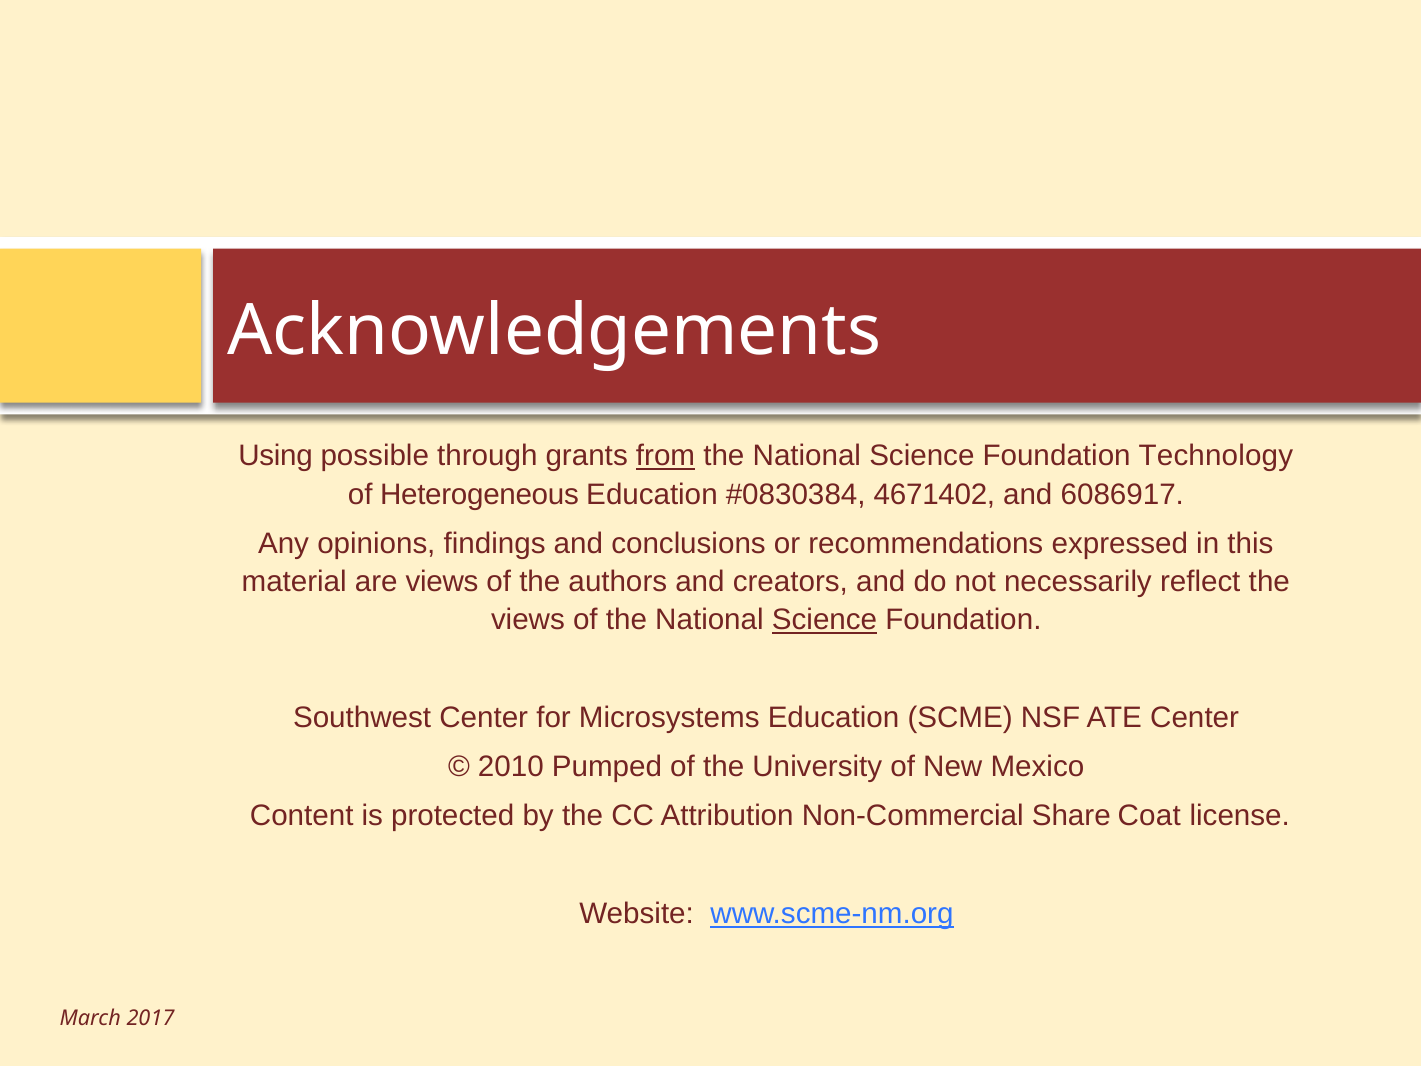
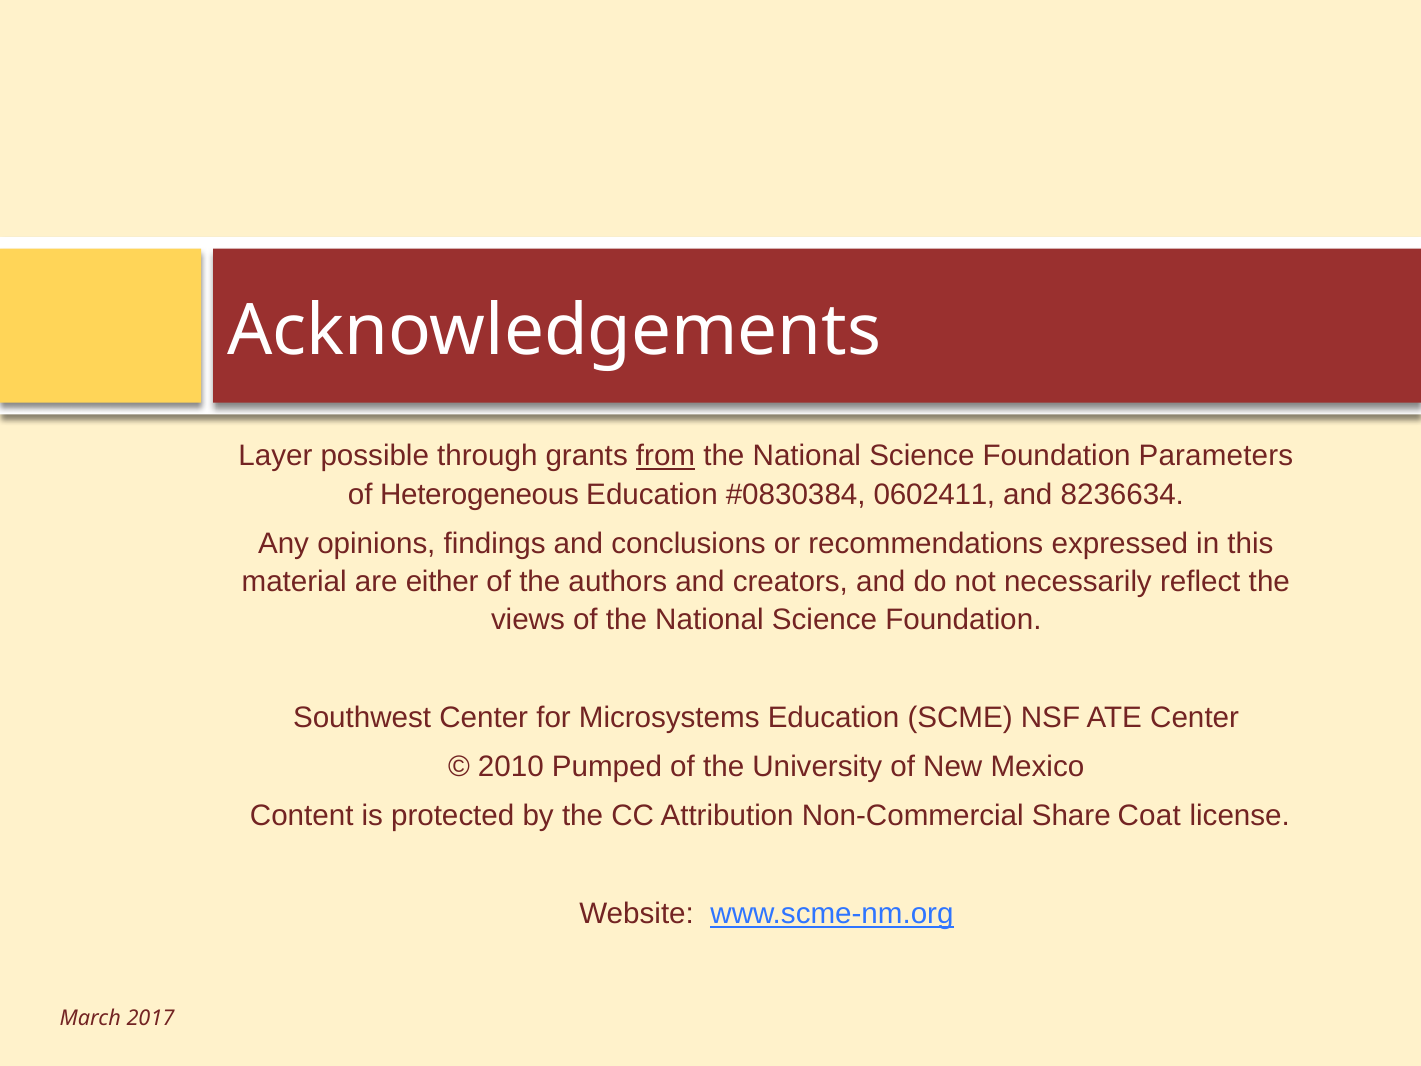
Using: Using -> Layer
Technology: Technology -> Parameters
4671402: 4671402 -> 0602411
6086917: 6086917 -> 8236634
are views: views -> either
Science at (825, 620) underline: present -> none
